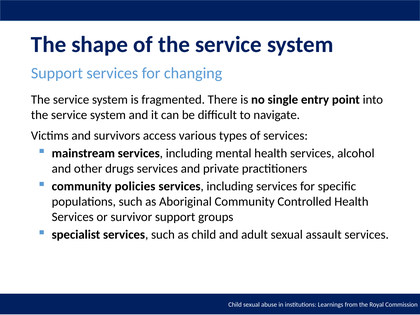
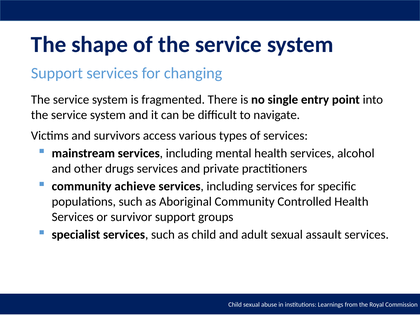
policies: policies -> achieve
